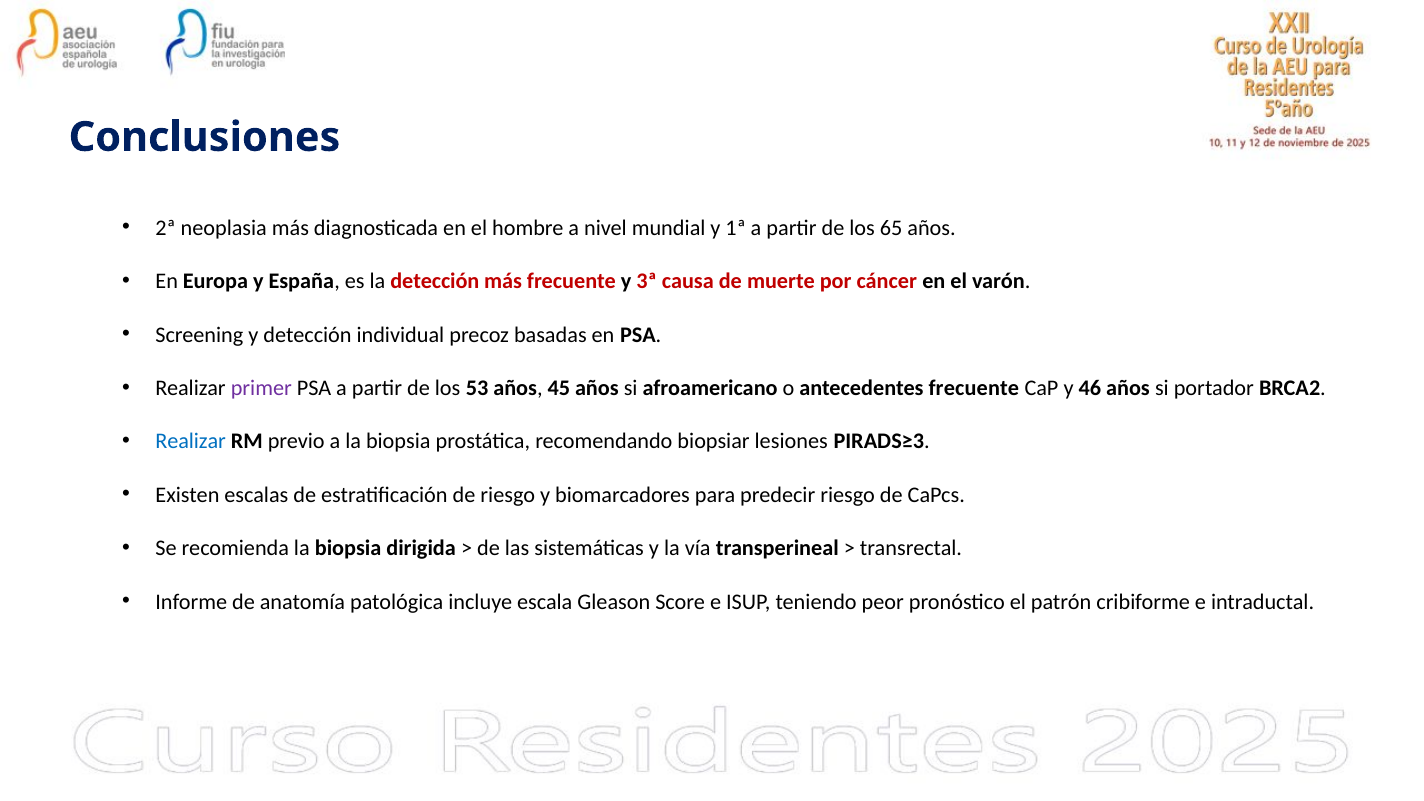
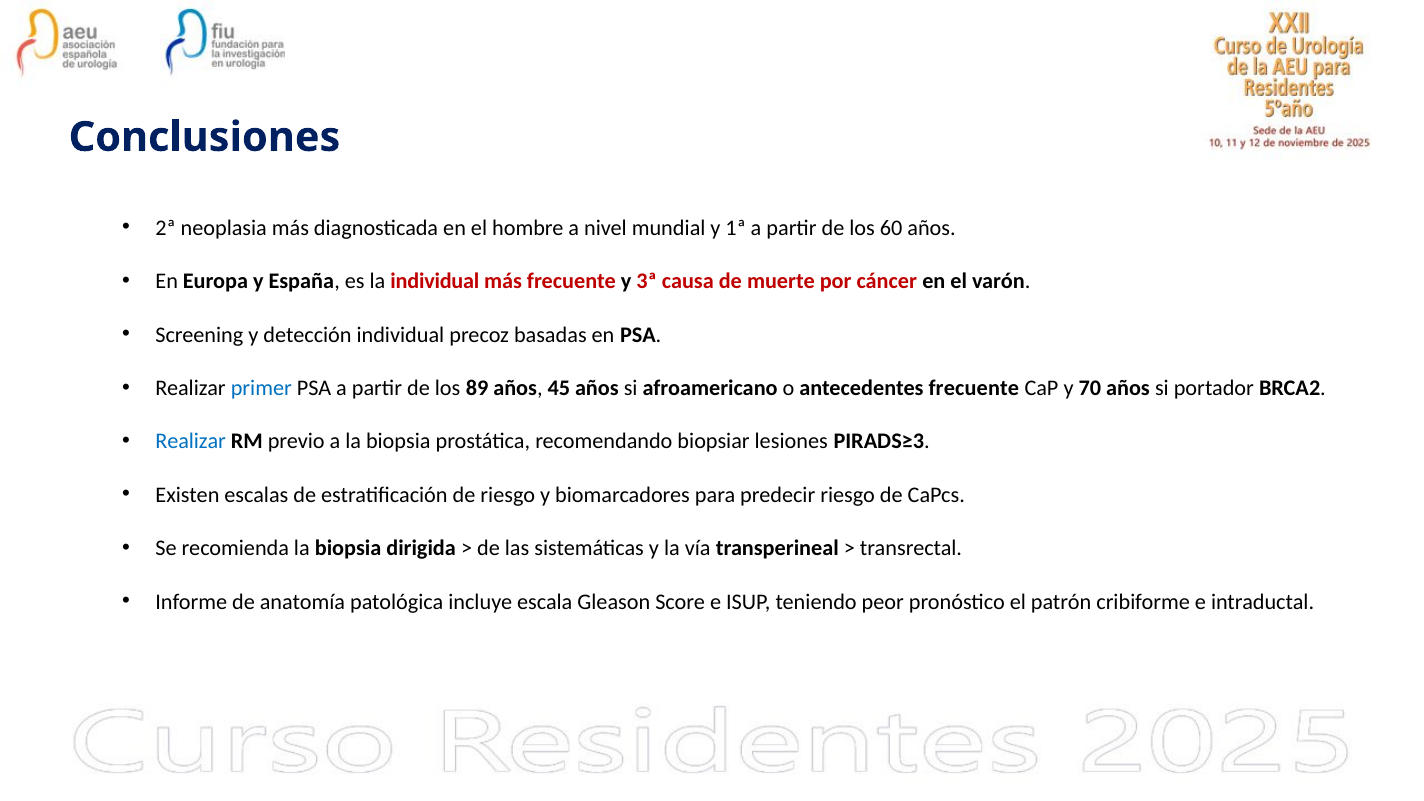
65: 65 -> 60
la detección: detección -> individual
primer colour: purple -> blue
53: 53 -> 89
46: 46 -> 70
